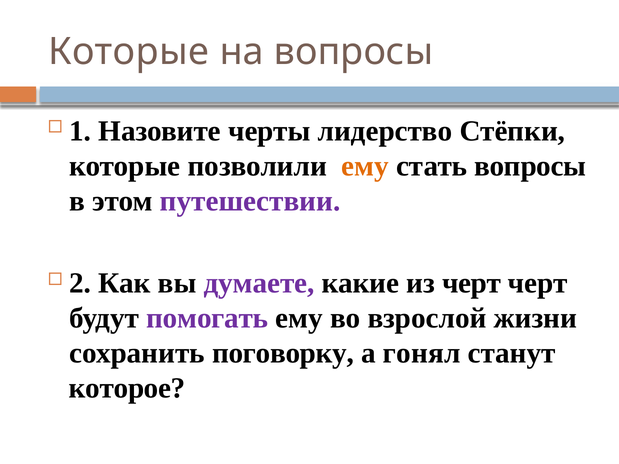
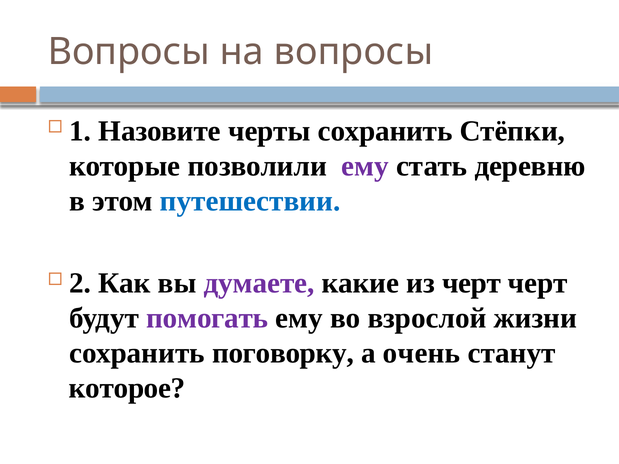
Которые at (128, 52): Которые -> Вопросы
черты лидерство: лидерство -> сохранить
ему at (365, 166) colour: orange -> purple
стать вопросы: вопросы -> деревню
путешествии colour: purple -> blue
гонял: гонял -> очень
